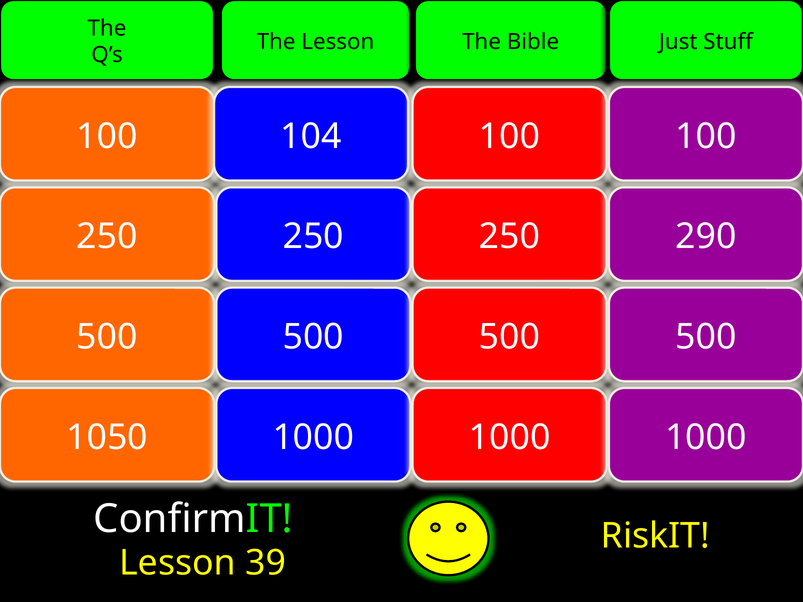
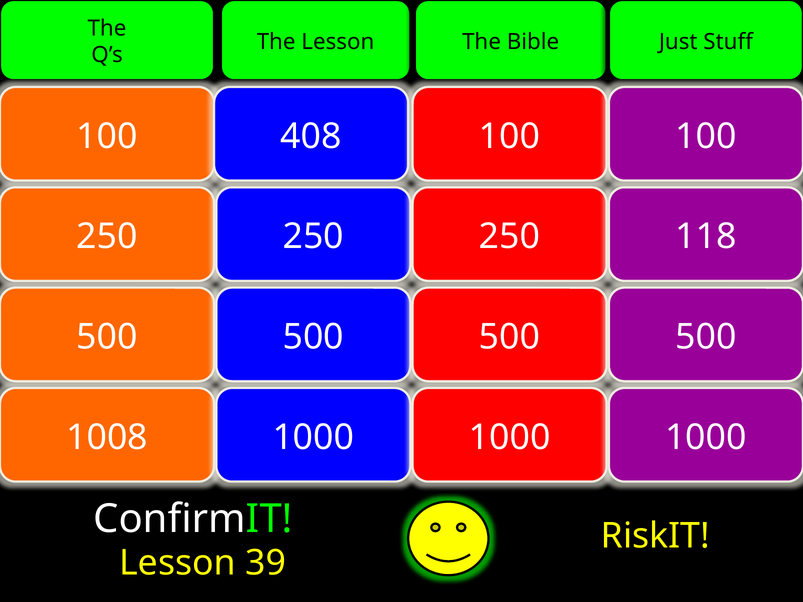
104: 104 -> 408
290: 290 -> 118
1050: 1050 -> 1008
